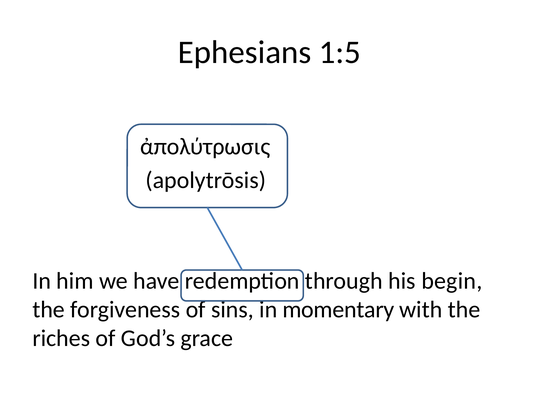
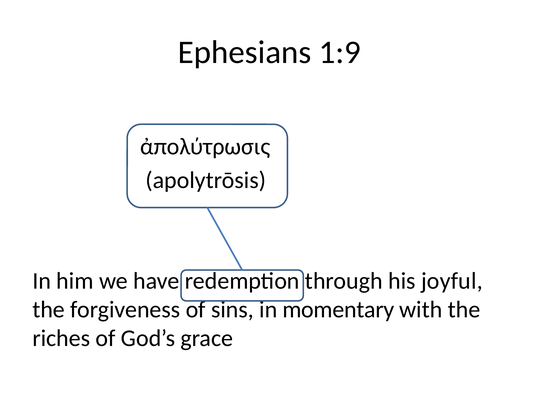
1:5: 1:5 -> 1:9
begin: begin -> joyful
